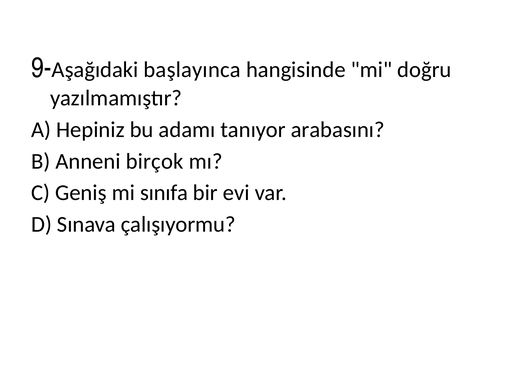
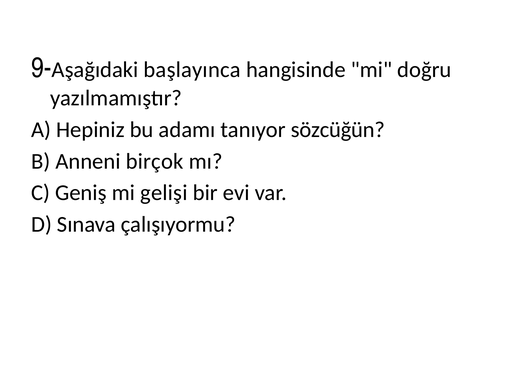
arabasını: arabasını -> sözcüğün
sınıfa: sınıfa -> gelişi
